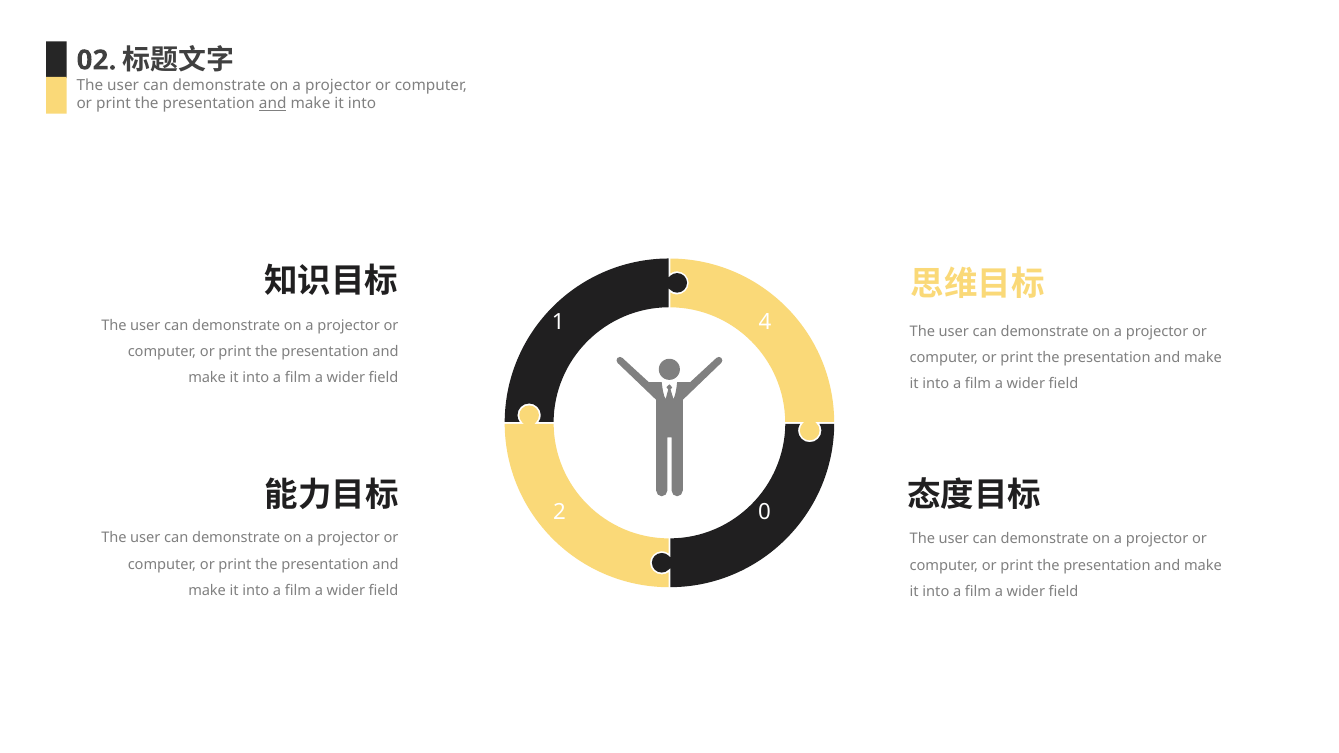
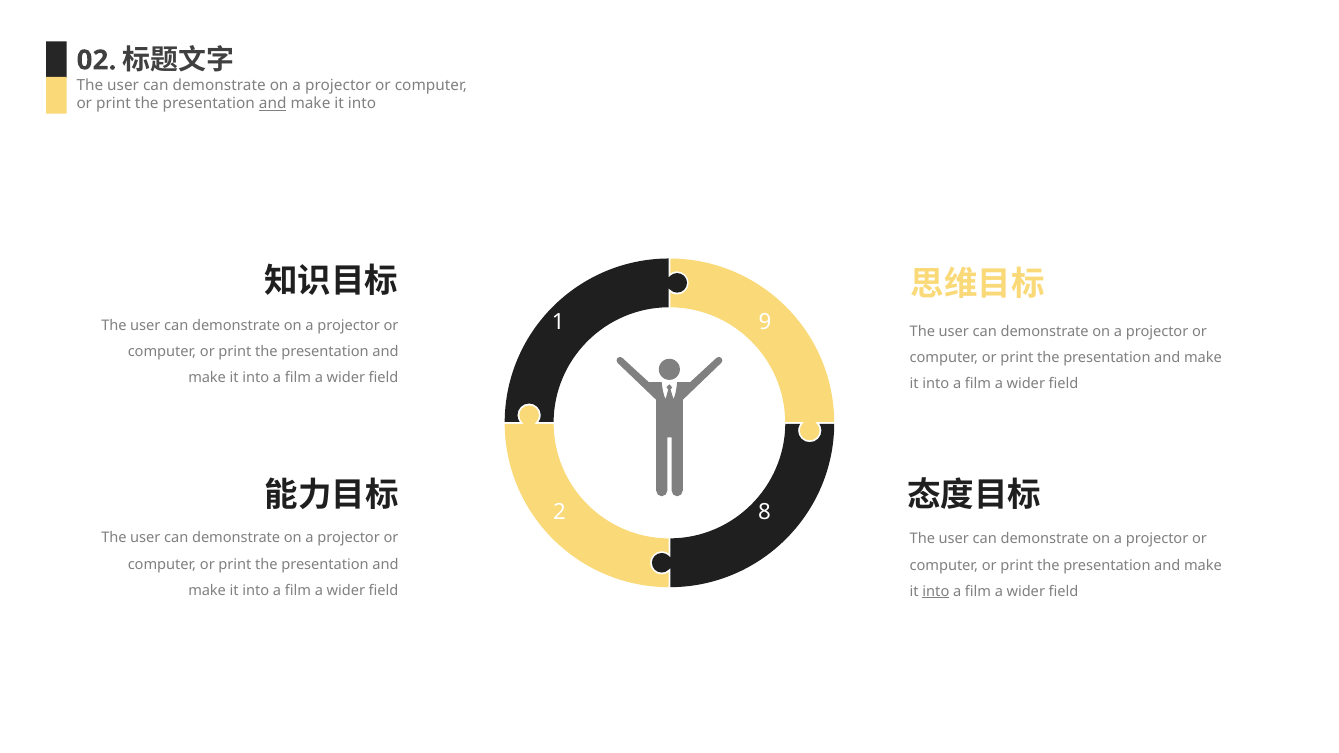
4: 4 -> 9
0: 0 -> 8
into at (936, 592) underline: none -> present
